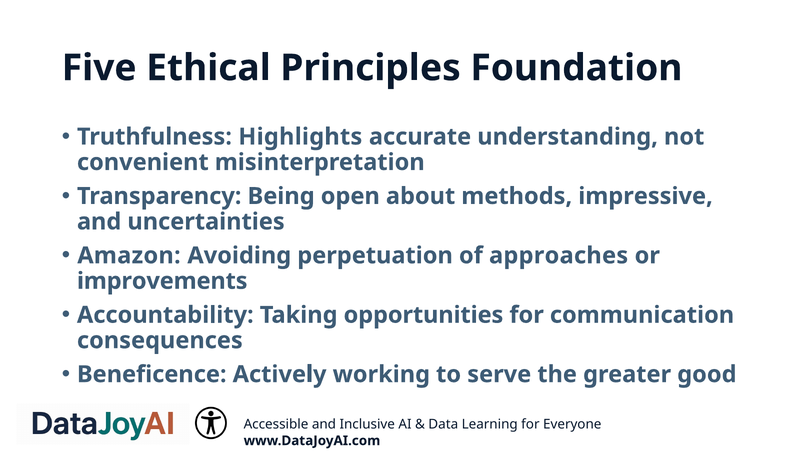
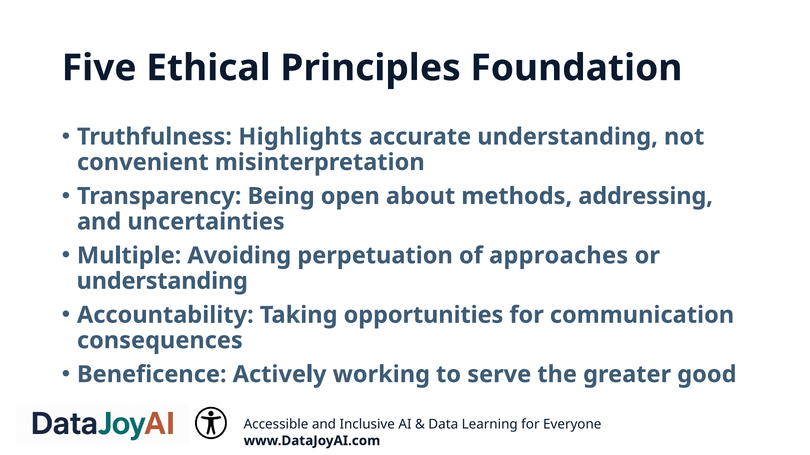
impressive: impressive -> addressing
Amazon: Amazon -> Multiple
improvements at (162, 281): improvements -> understanding
